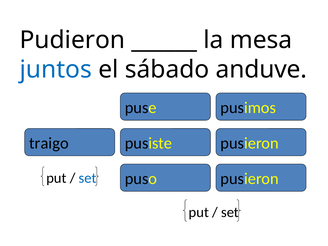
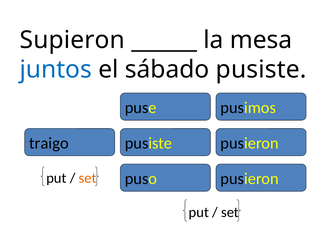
Pudieron: Pudieron -> Supieron
sábado anduve: anduve -> pusiste
set at (88, 178) colour: blue -> orange
